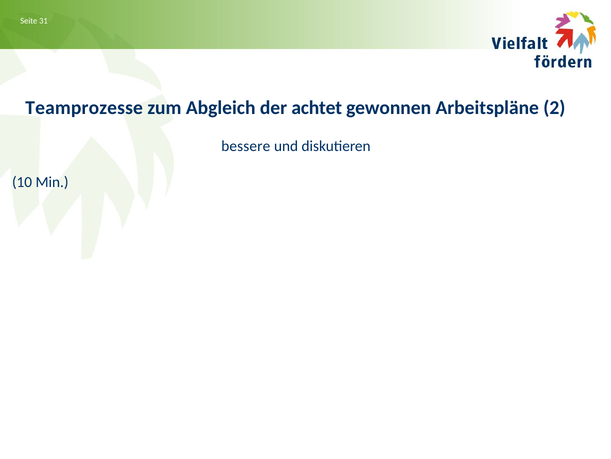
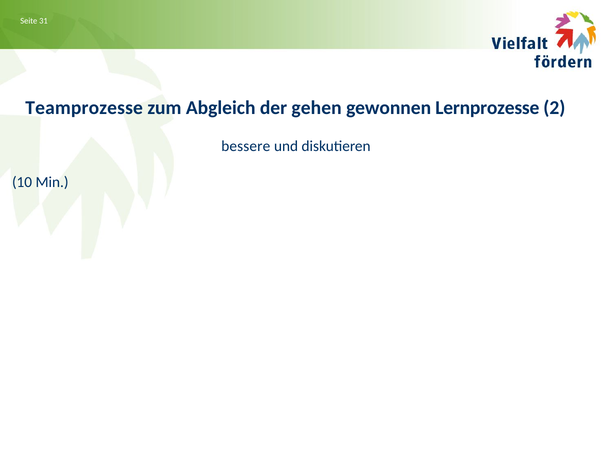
achtet: achtet -> gehen
Arbeitspläne: Arbeitspläne -> Lernprozesse
